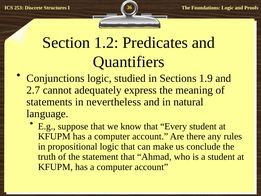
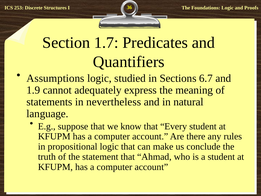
1.2: 1.2 -> 1.7
Conjunctions: Conjunctions -> Assumptions
1.9: 1.9 -> 6.7
2.7: 2.7 -> 1.9
